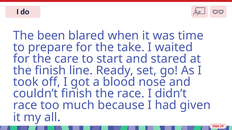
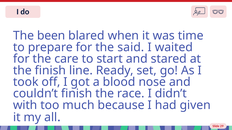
take: take -> said
race at (25, 105): race -> with
